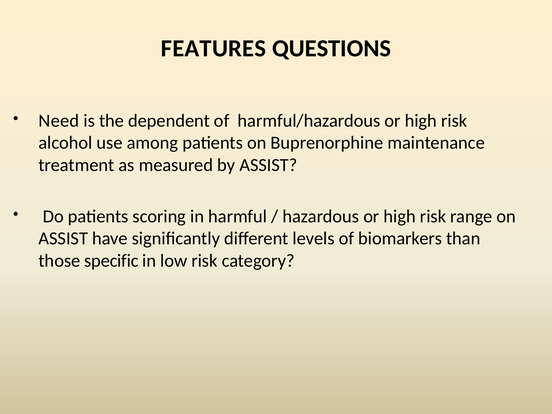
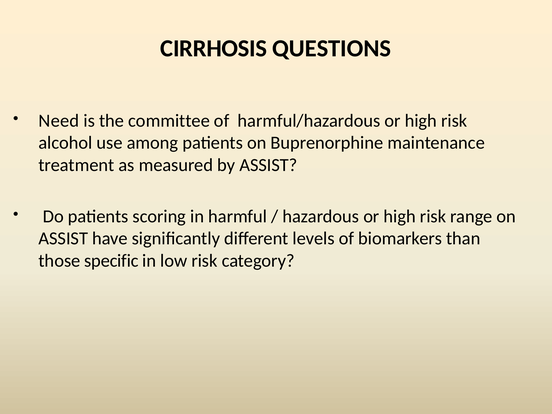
FEATURES: FEATURES -> CIRRHOSIS
dependent: dependent -> committee
